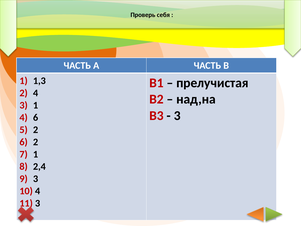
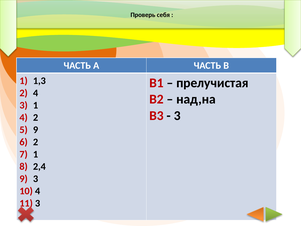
4 6: 6 -> 2
2 at (36, 130): 2 -> 9
